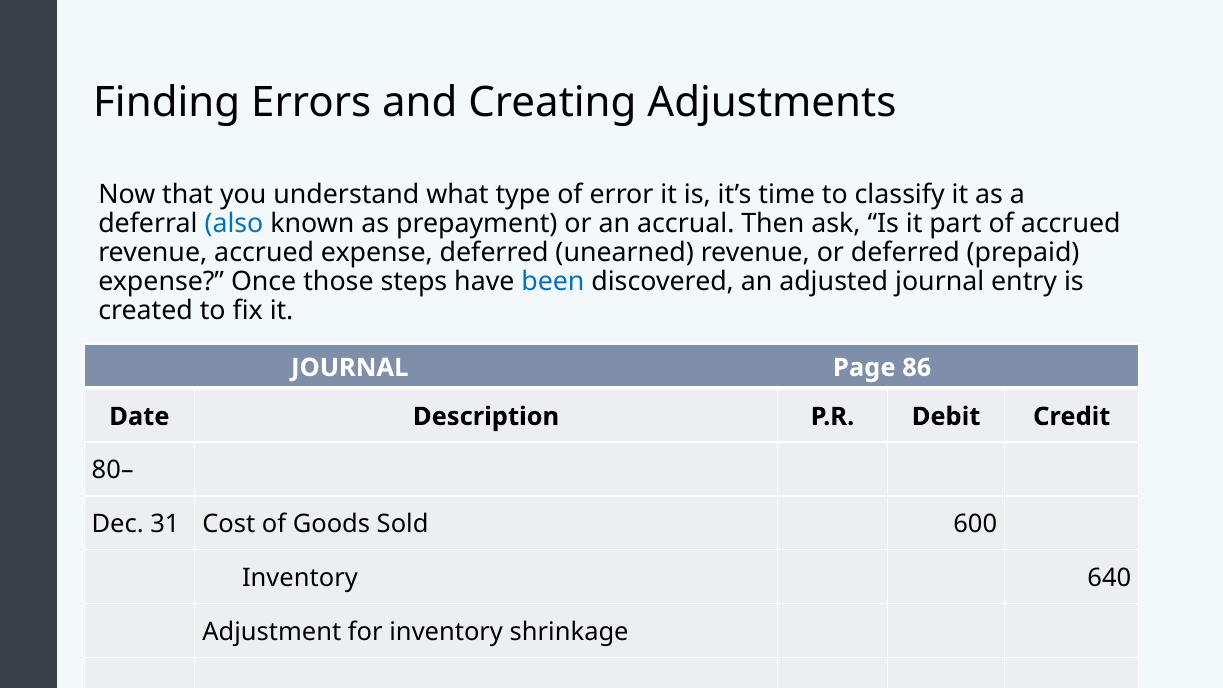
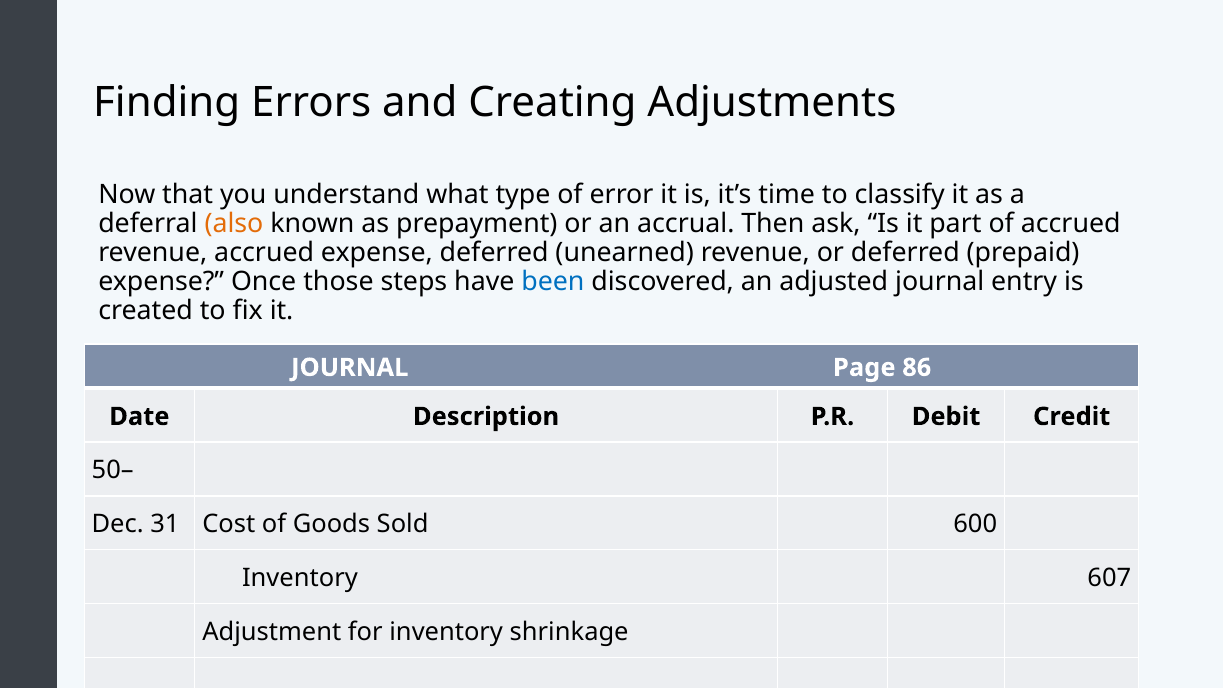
also colour: blue -> orange
80–: 80– -> 50–
640: 640 -> 607
